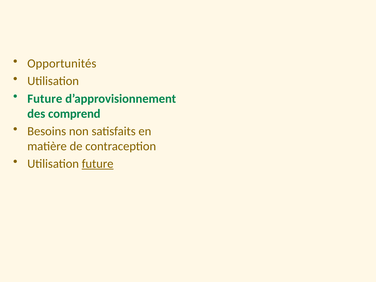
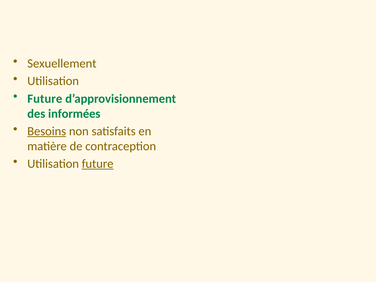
Opportunités: Opportunités -> Sexuellement
comprend: comprend -> informées
Besoins underline: none -> present
